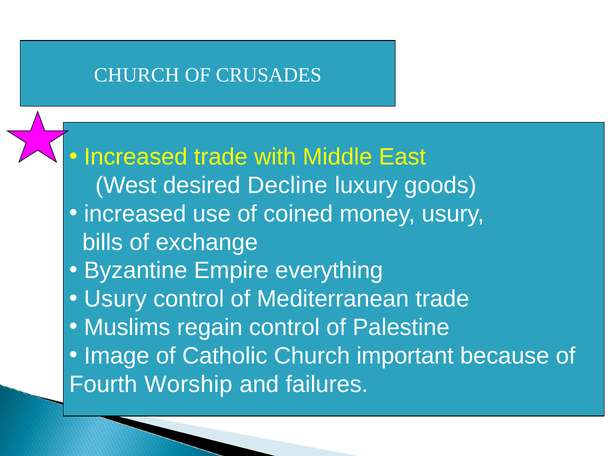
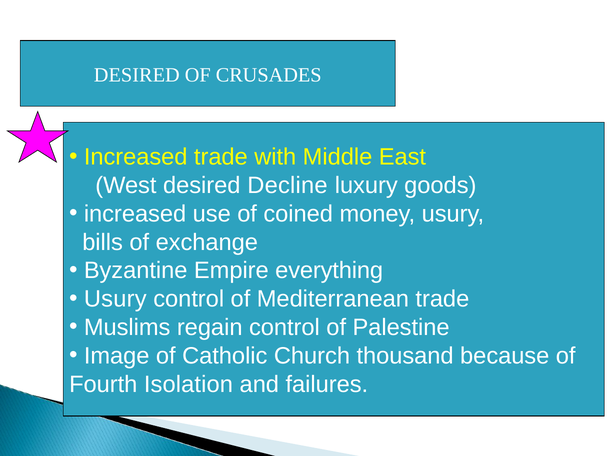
CHURCH at (137, 75): CHURCH -> DESIRED
important: important -> thousand
Worship: Worship -> Isolation
